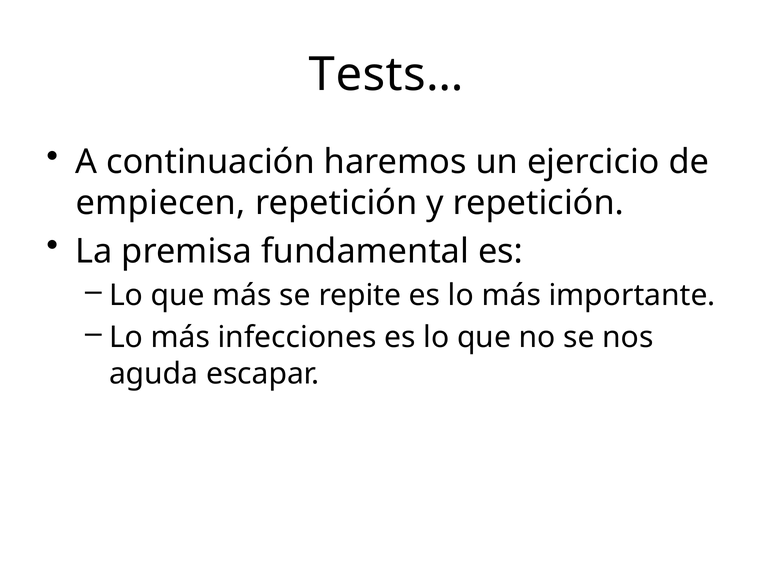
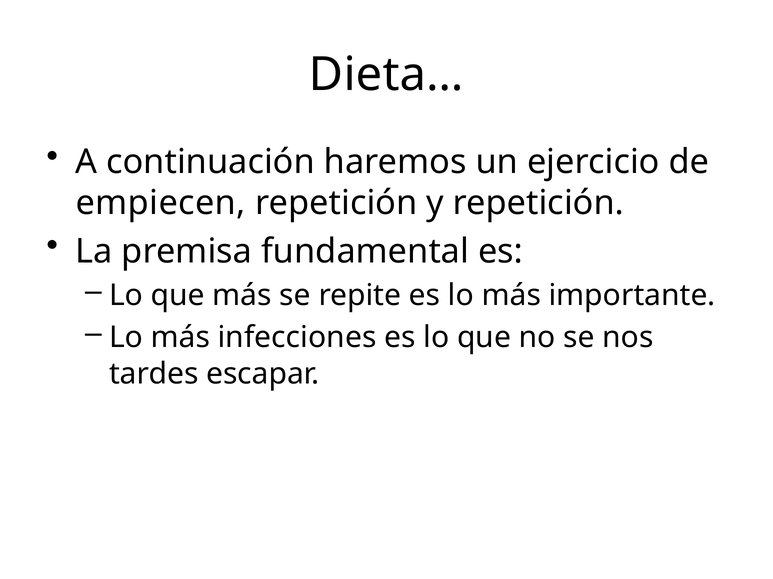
Tests…: Tests… -> Dieta…
aguda: aguda -> tardes
